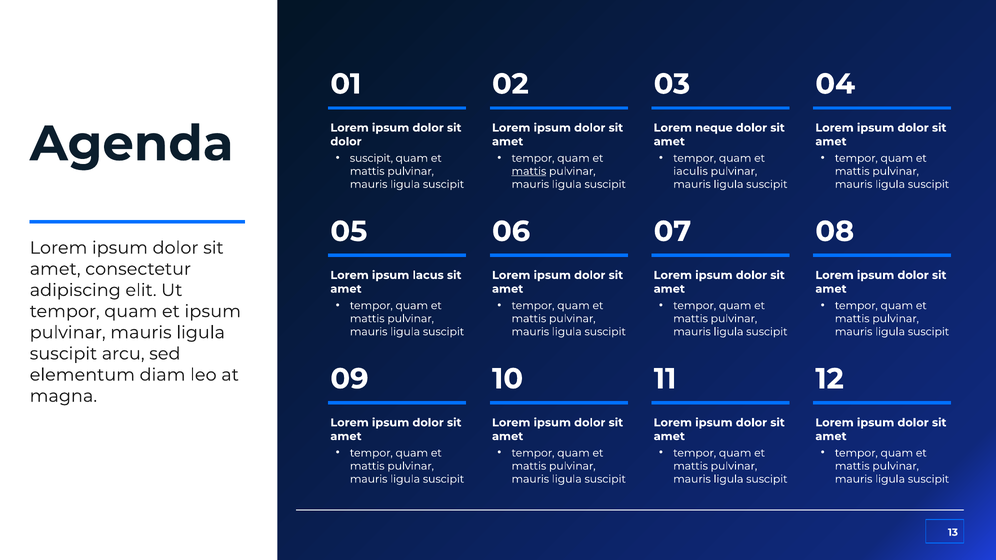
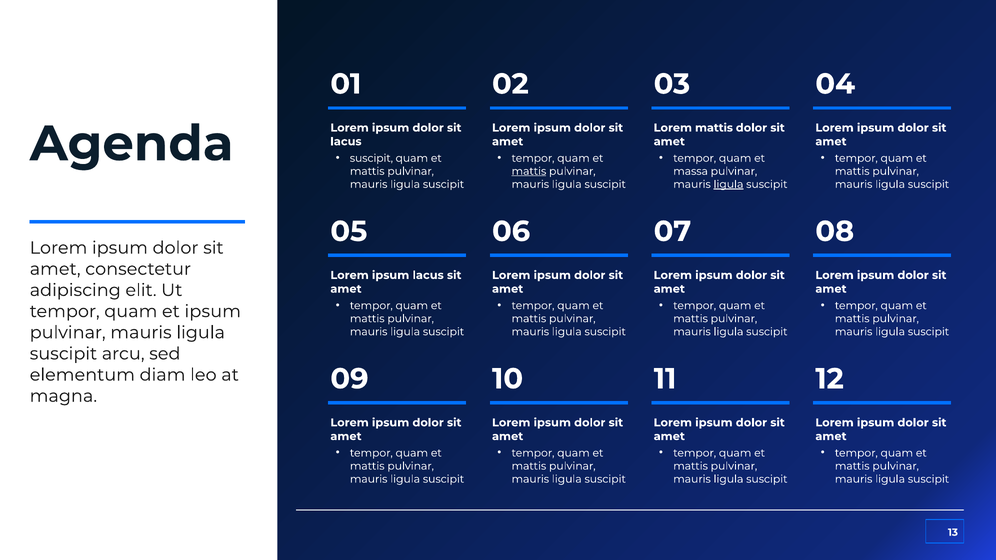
neque at (714, 128): neque -> mattis
dolor at (346, 142): dolor -> lacus
iaculis: iaculis -> massa
ligula at (728, 184) underline: none -> present
